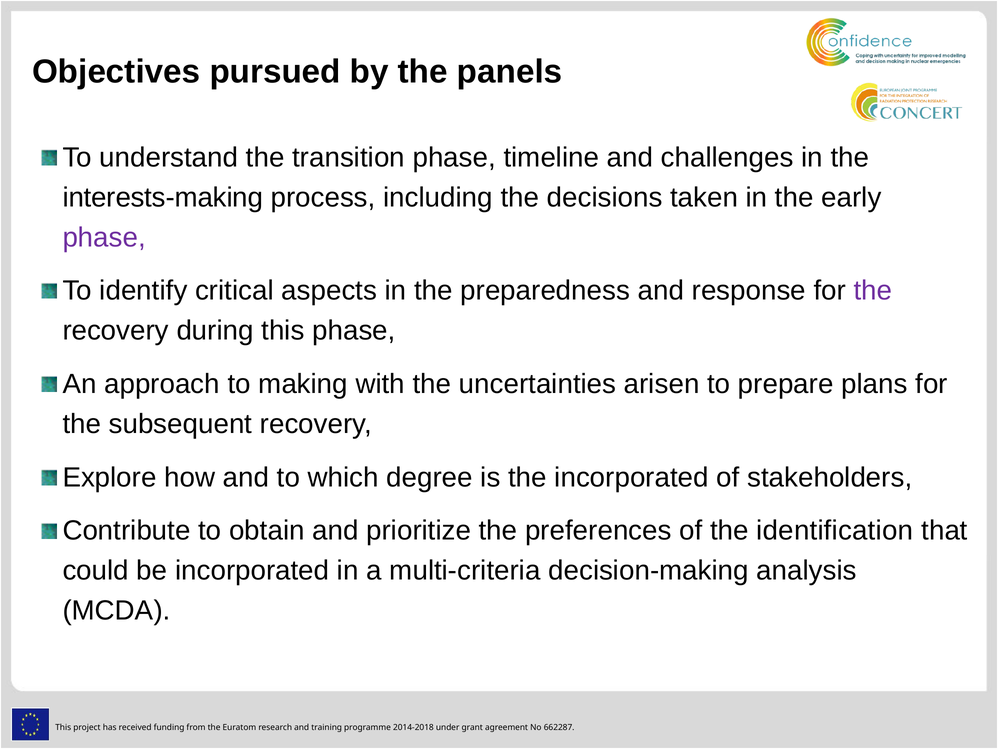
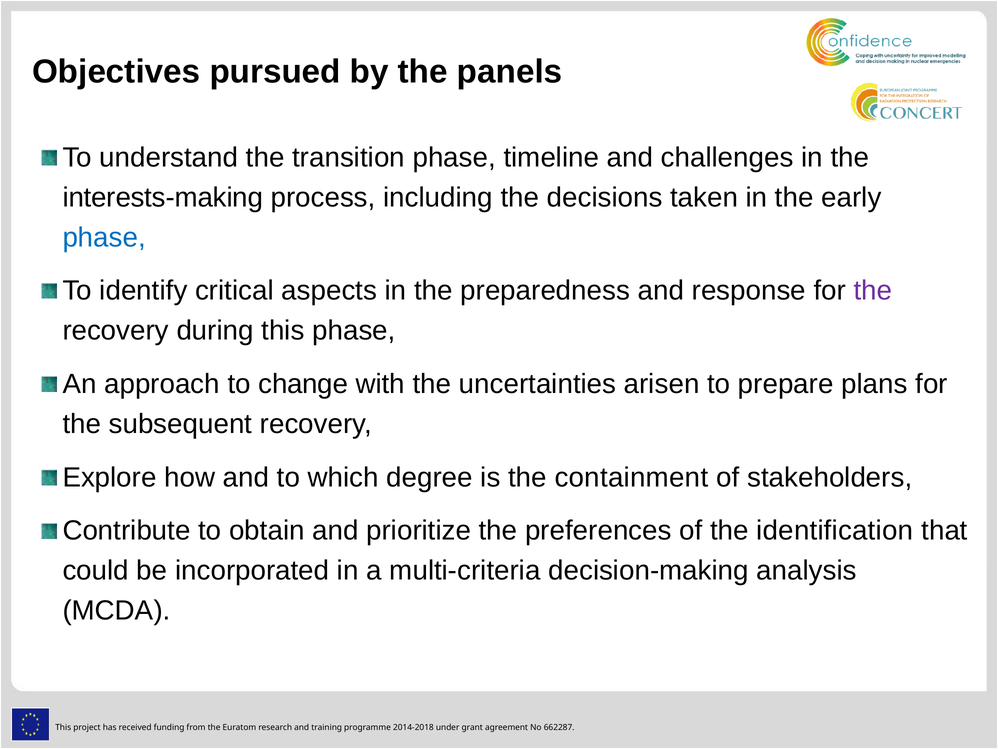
phase at (104, 237) colour: purple -> blue
making: making -> change
the incorporated: incorporated -> containment
